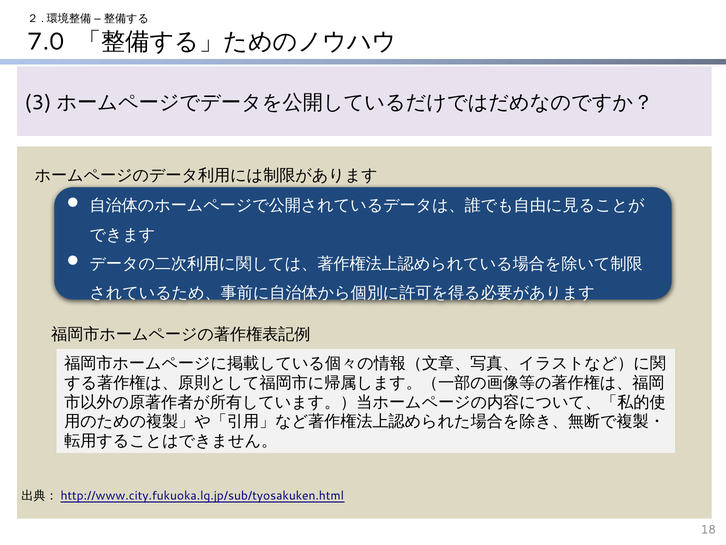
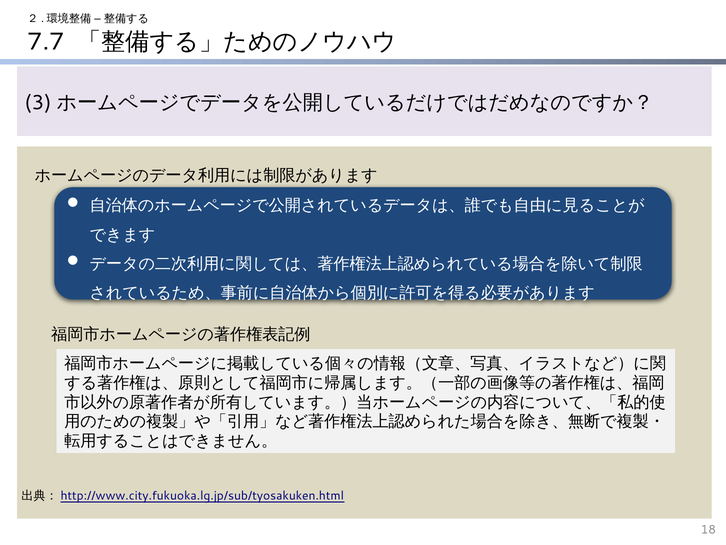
7.0: 7.0 -> 7.7
